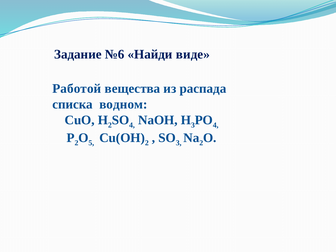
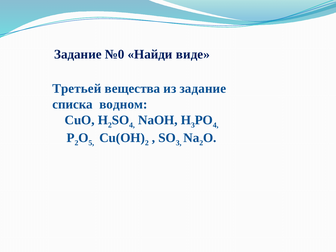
№6: №6 -> №0
Работой: Работой -> Третьей
из распада: распада -> задание
